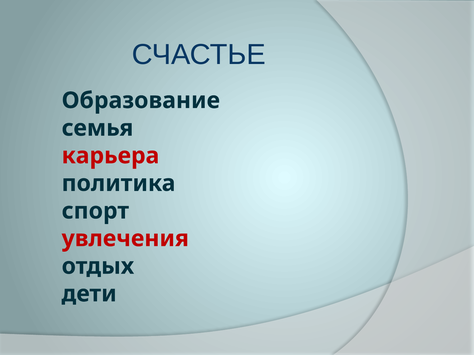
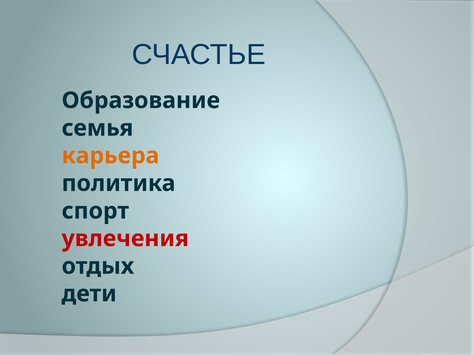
карьера colour: red -> orange
